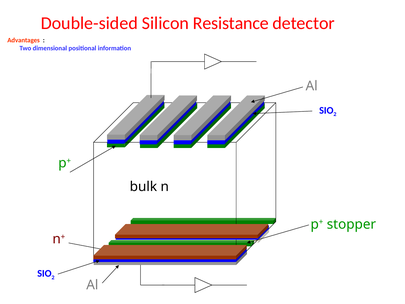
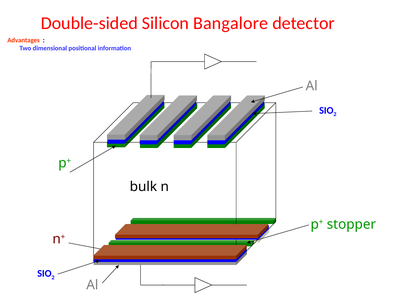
Resistance: Resistance -> Bangalore
